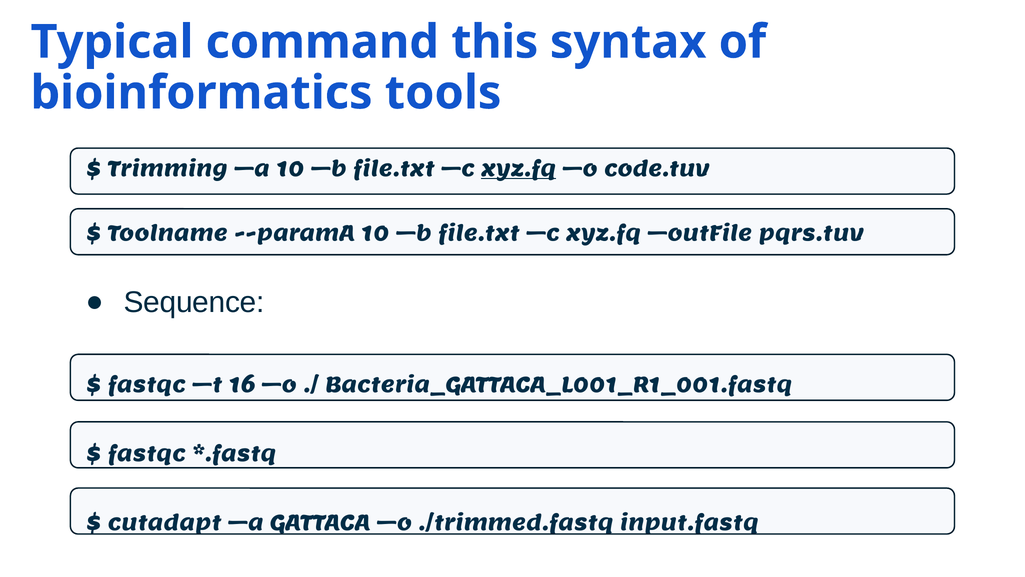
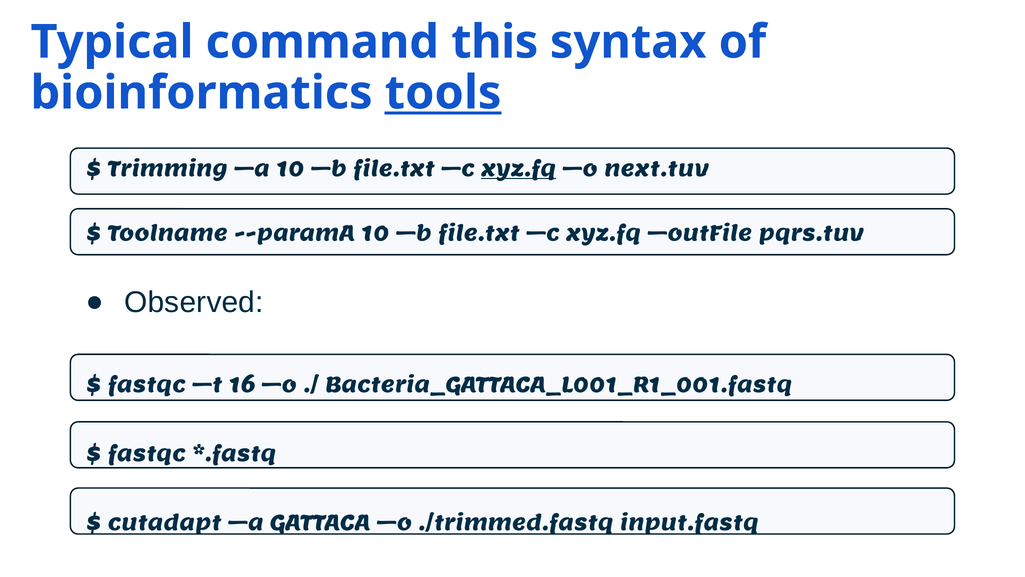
tools underline: none -> present
code.tuv: code.tuv -> next.tuv
Sequence: Sequence -> Observed
